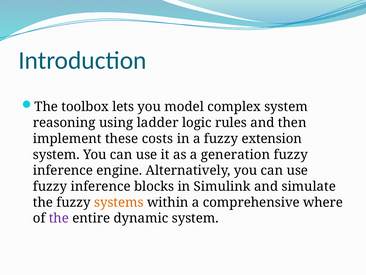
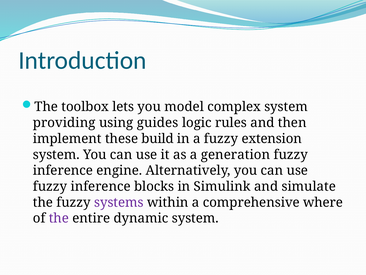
reasoning: reasoning -> providing
ladder: ladder -> guides
costs: costs -> build
systems colour: orange -> purple
